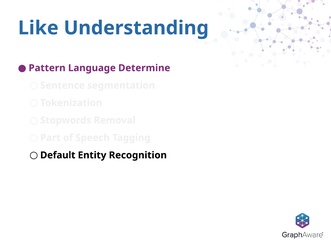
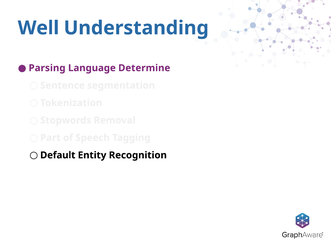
Like: Like -> Well
Pattern: Pattern -> Parsing
